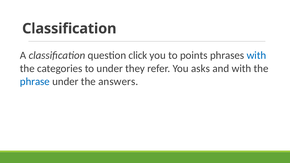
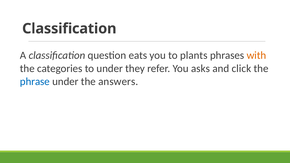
click: click -> eats
points: points -> plants
with at (256, 55) colour: blue -> orange
and with: with -> click
